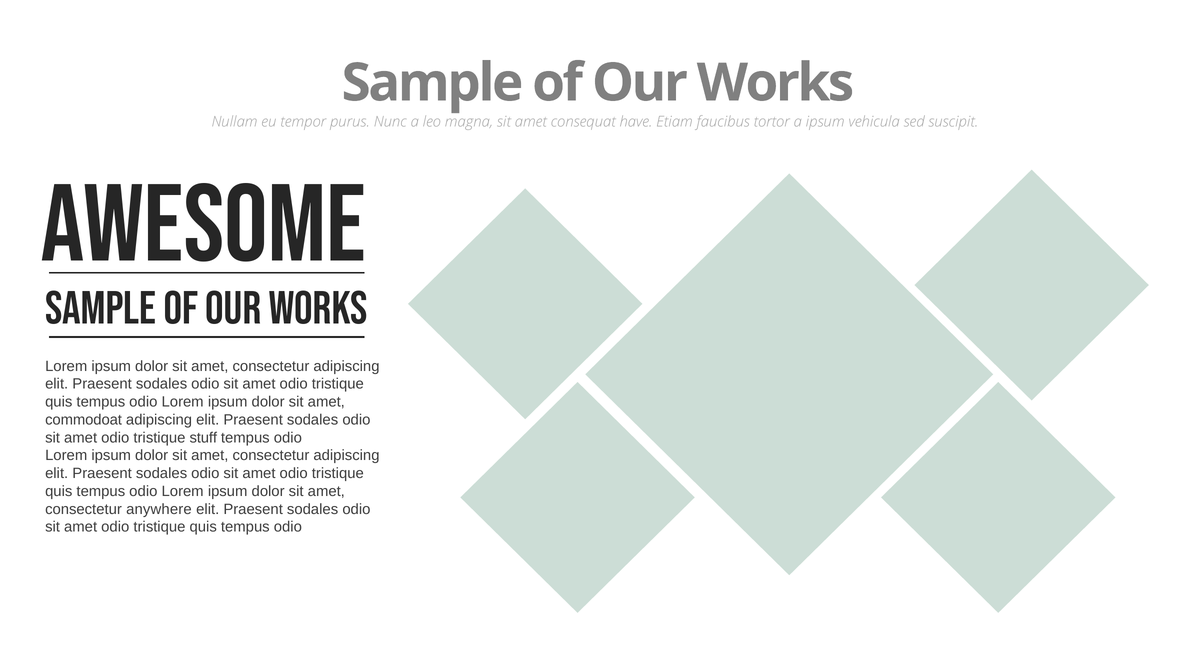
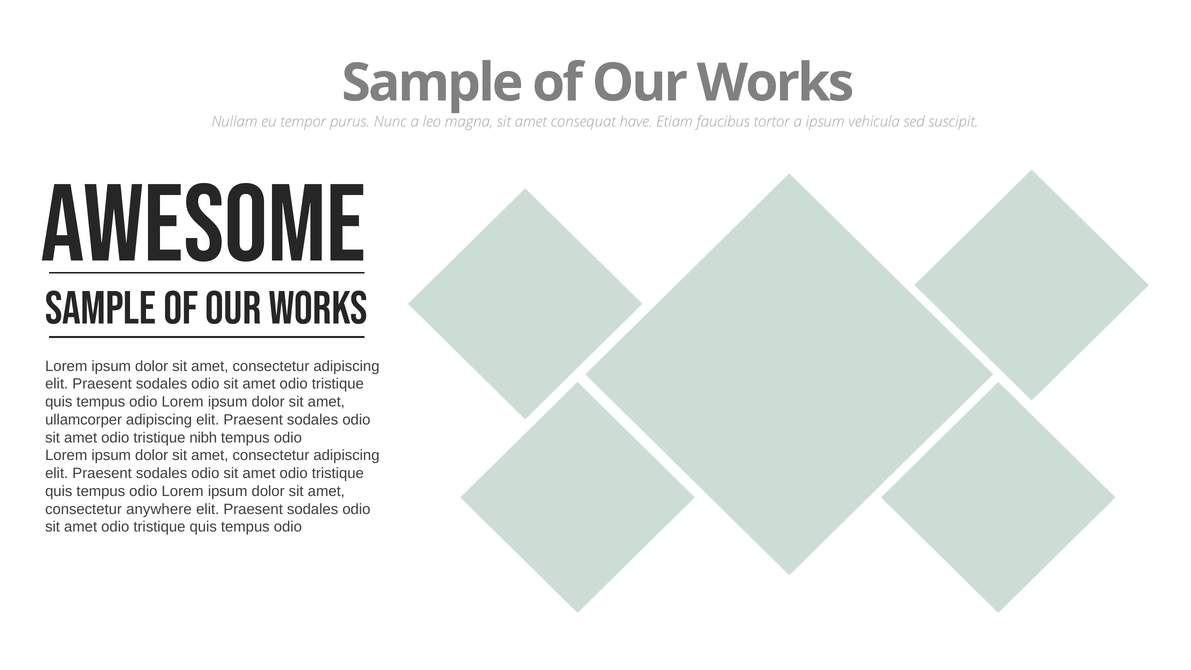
commodoat: commodoat -> ullamcorper
stuff: stuff -> nibh
